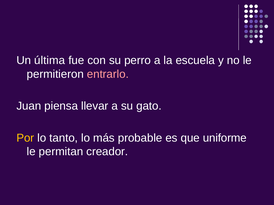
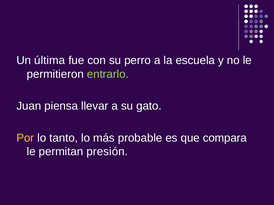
entrarlo colour: pink -> light green
uniforme: uniforme -> compara
creador: creador -> presión
